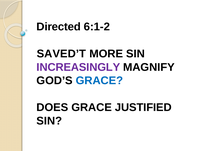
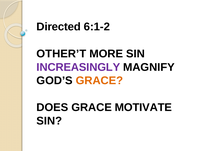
SAVED’T: SAVED’T -> OTHER’T
GRACE at (99, 81) colour: blue -> orange
JUSTIFIED: JUSTIFIED -> MOTIVATE
